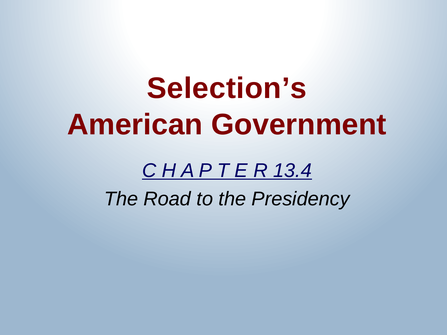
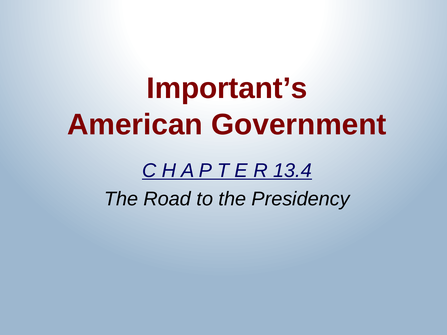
Selection’s: Selection’s -> Important’s
